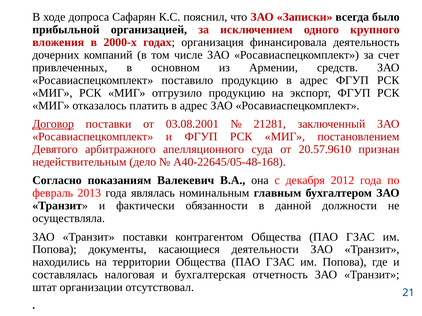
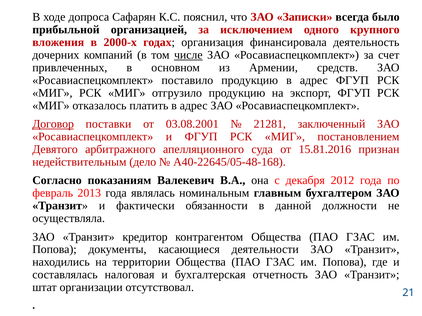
числе underline: none -> present
20.57.9610: 20.57.9610 -> 15.81.2016
Транзит поставки: поставки -> кредитор
